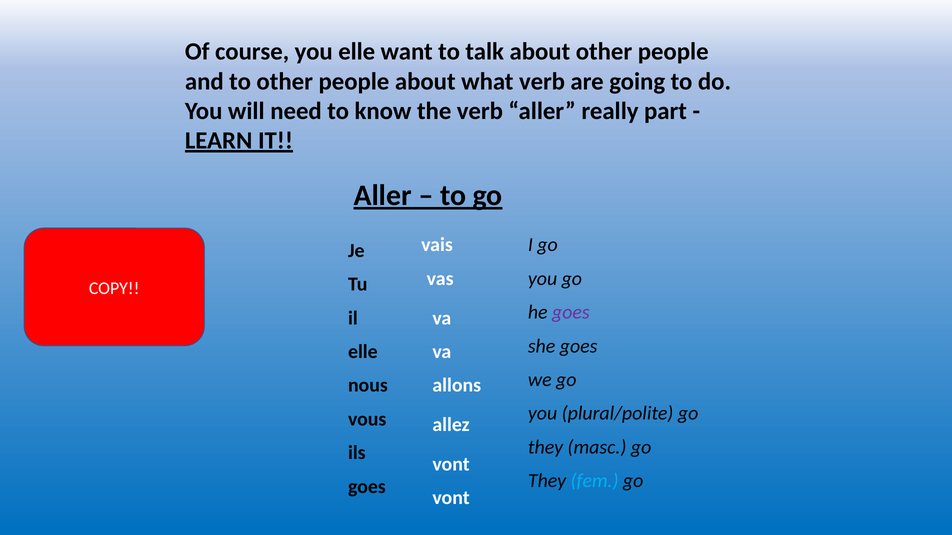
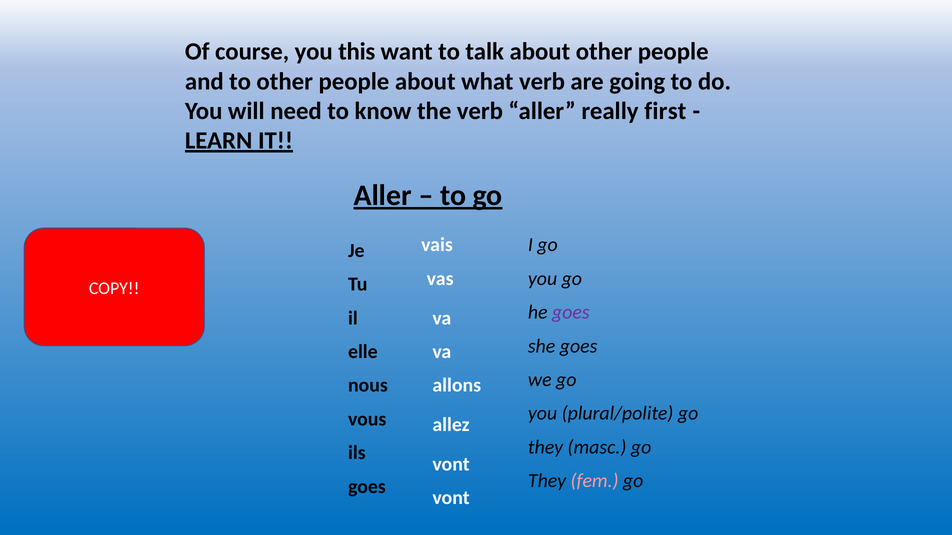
you elle: elle -> this
part: part -> first
fem colour: light blue -> pink
